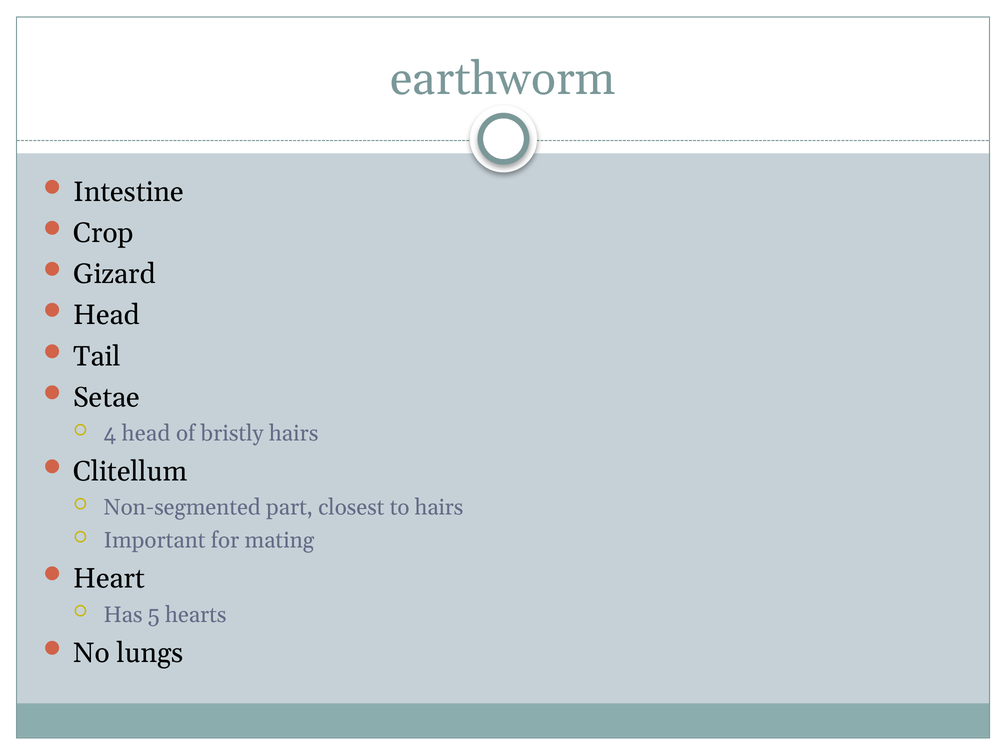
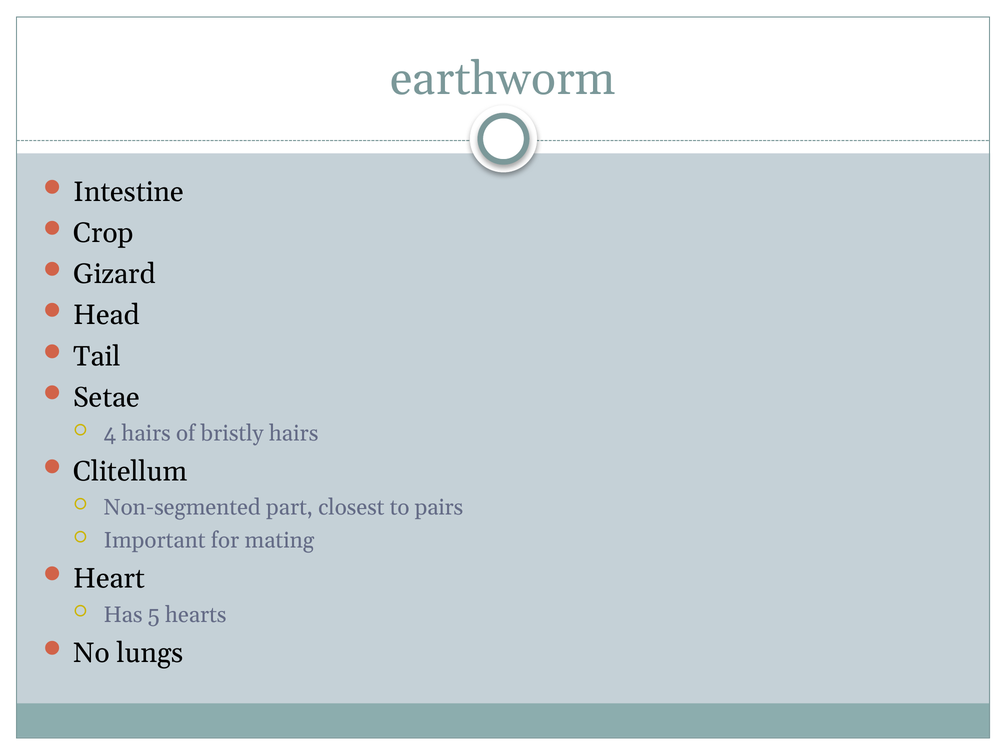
4 head: head -> hairs
to hairs: hairs -> pairs
